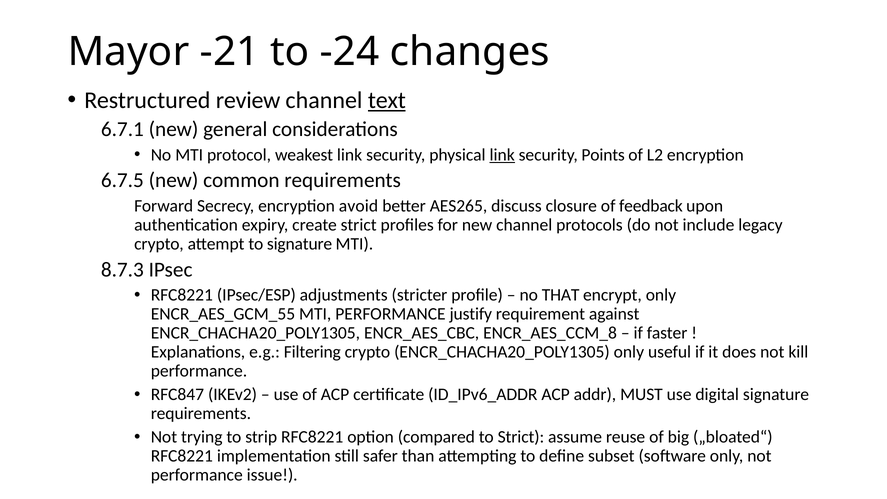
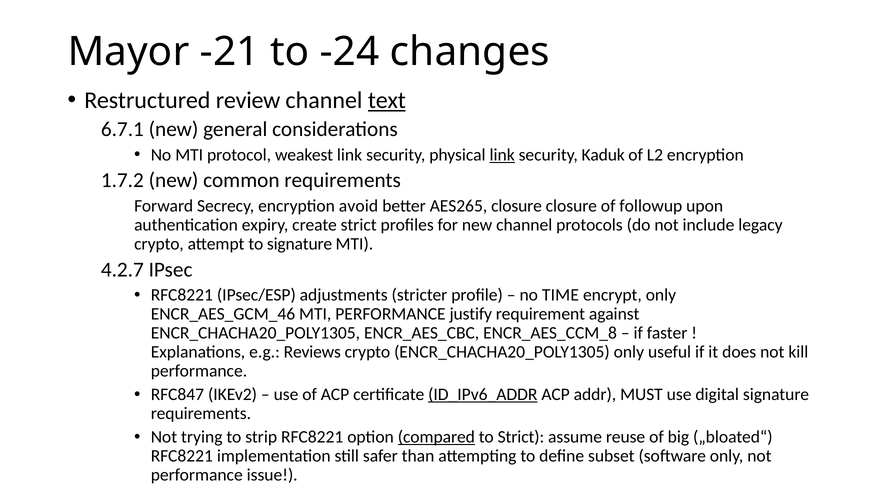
Points: Points -> Kaduk
6.7.5: 6.7.5 -> 1.7.2
AES265 discuss: discuss -> closure
feedback: feedback -> followup
8.7.3: 8.7.3 -> 4.2.7
THAT: THAT -> TIME
ENCR_AES_GCM_55: ENCR_AES_GCM_55 -> ENCR_AES_GCM_46
Filtering: Filtering -> Reviews
ID_IPv6_ADDR underline: none -> present
compared underline: none -> present
